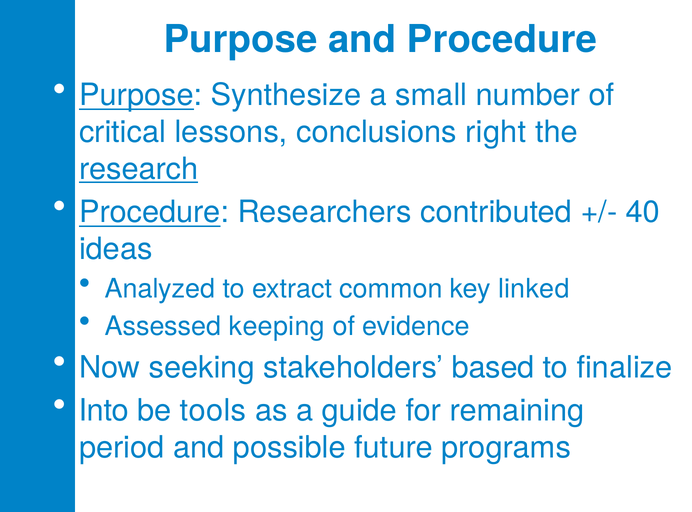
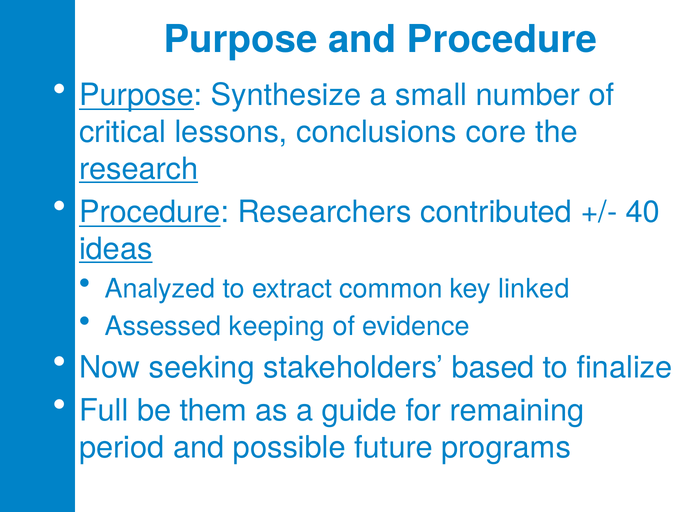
right: right -> core
ideas underline: none -> present
Into: Into -> Full
tools: tools -> them
